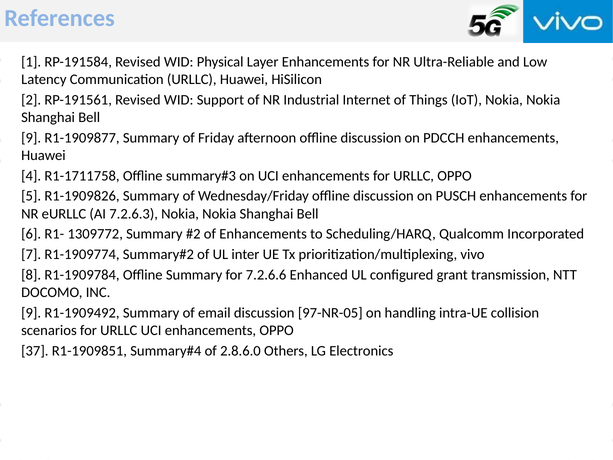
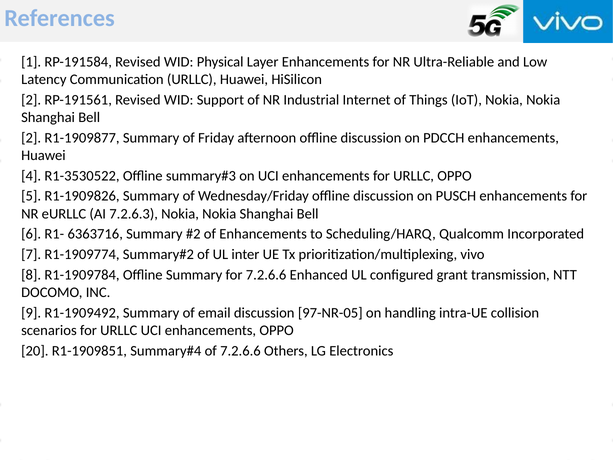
9 at (31, 138): 9 -> 2
R1-1711758: R1-1711758 -> R1-3530522
1309772: 1309772 -> 6363716
37: 37 -> 20
of 2.8.6.0: 2.8.6.0 -> 7.2.6.6
